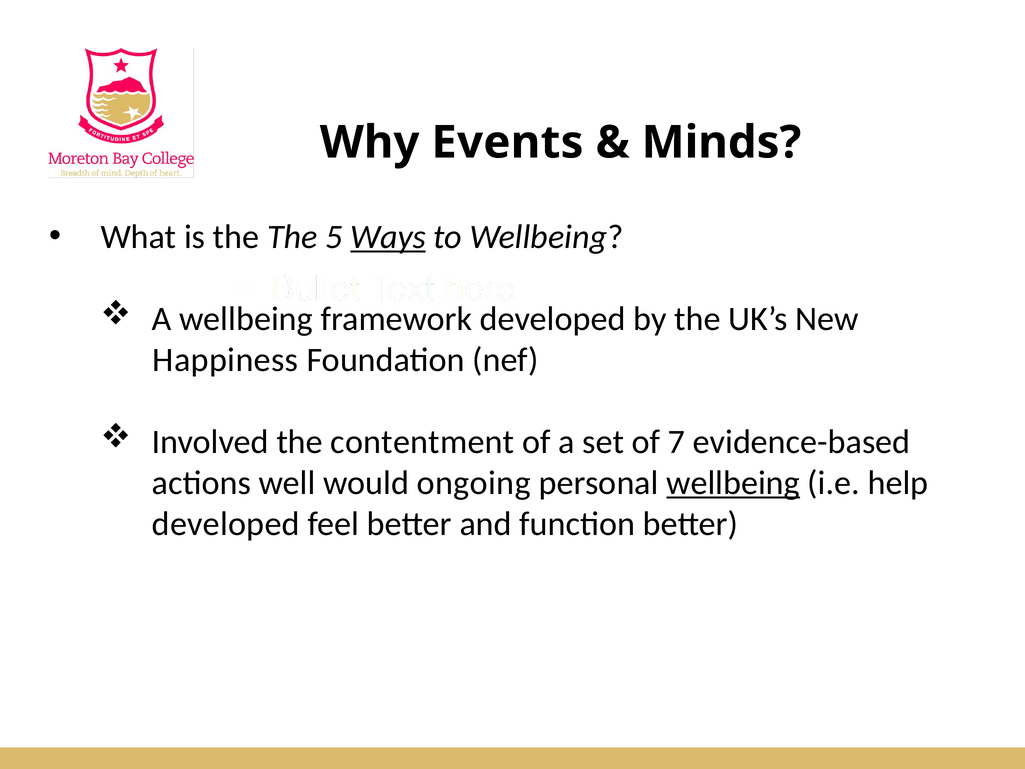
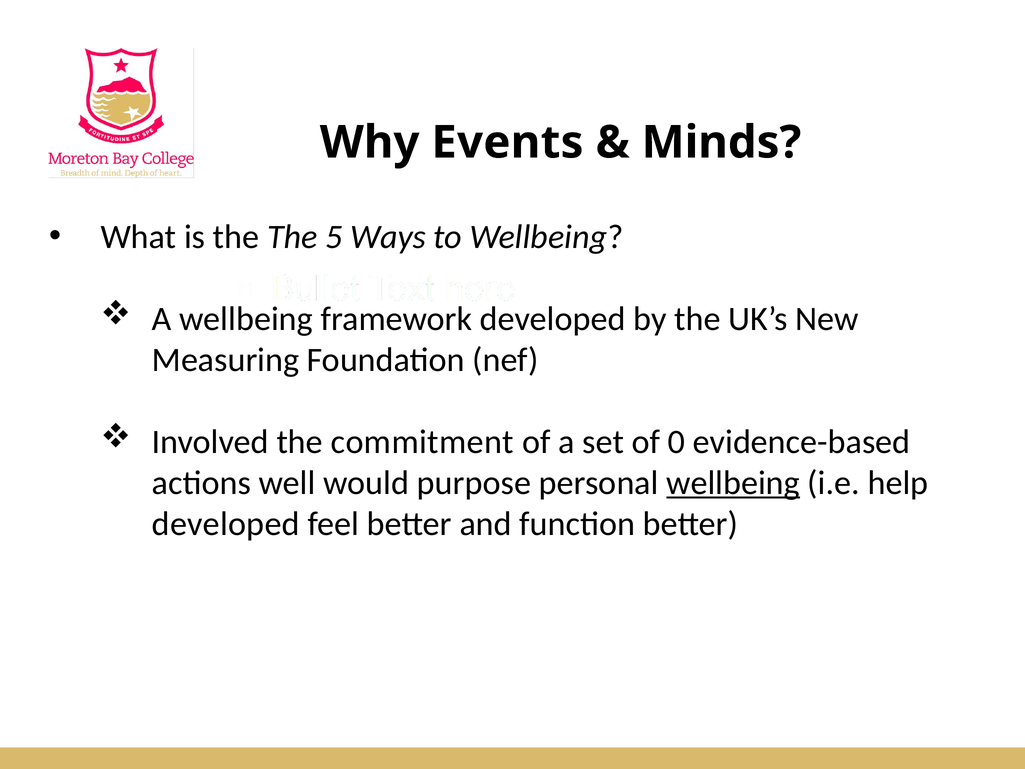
Ways underline: present -> none
Happiness: Happiness -> Measuring
contentment: contentment -> commitment
7: 7 -> 0
ongoing: ongoing -> purpose
